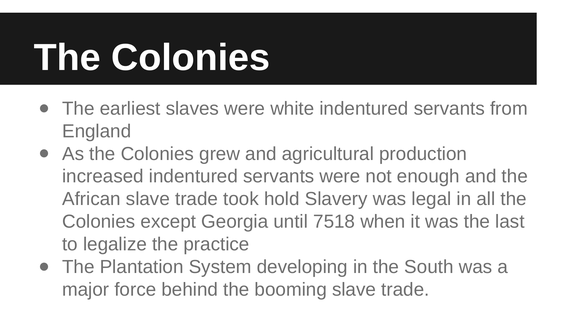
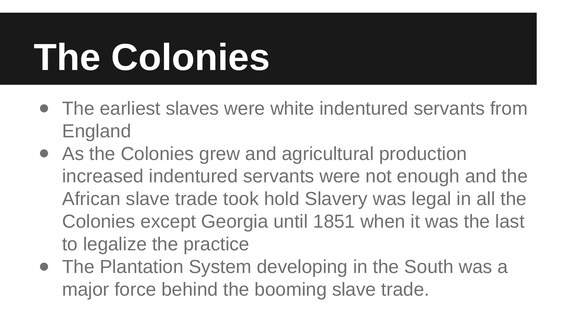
7518: 7518 -> 1851
